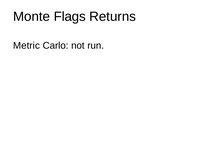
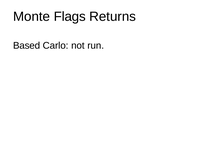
Metric: Metric -> Based
